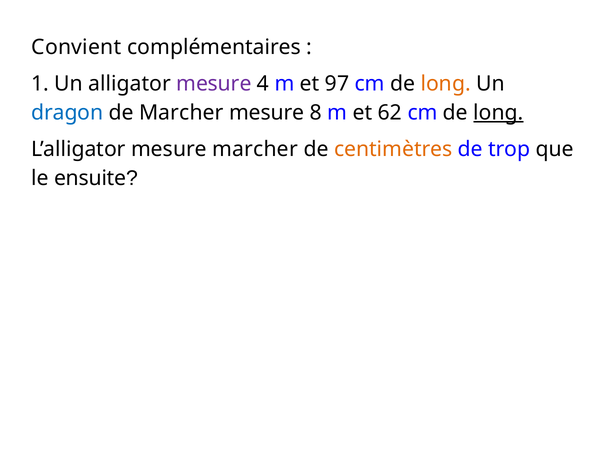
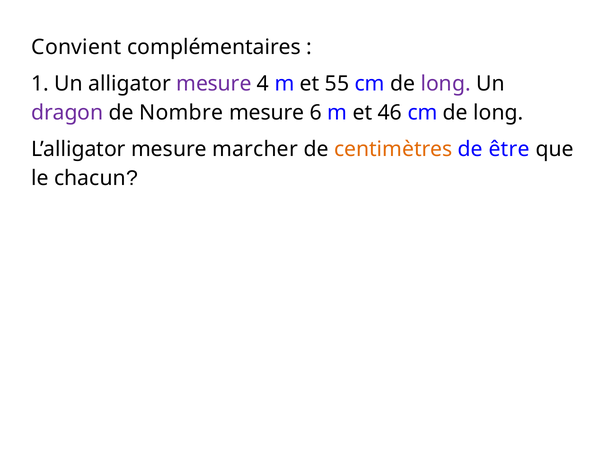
97: 97 -> 55
long at (446, 84) colour: orange -> purple
dragon colour: blue -> purple
de Marcher: Marcher -> Nombre
8: 8 -> 6
62: 62 -> 46
long at (498, 113) underline: present -> none
trop: trop -> être
ensuite: ensuite -> chacun
